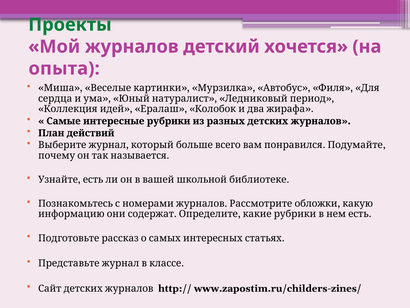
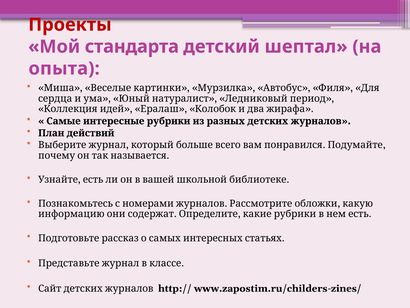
Проекты colour: green -> red
Мой журналов: журналов -> стандарта
хочется: хочется -> шептал
